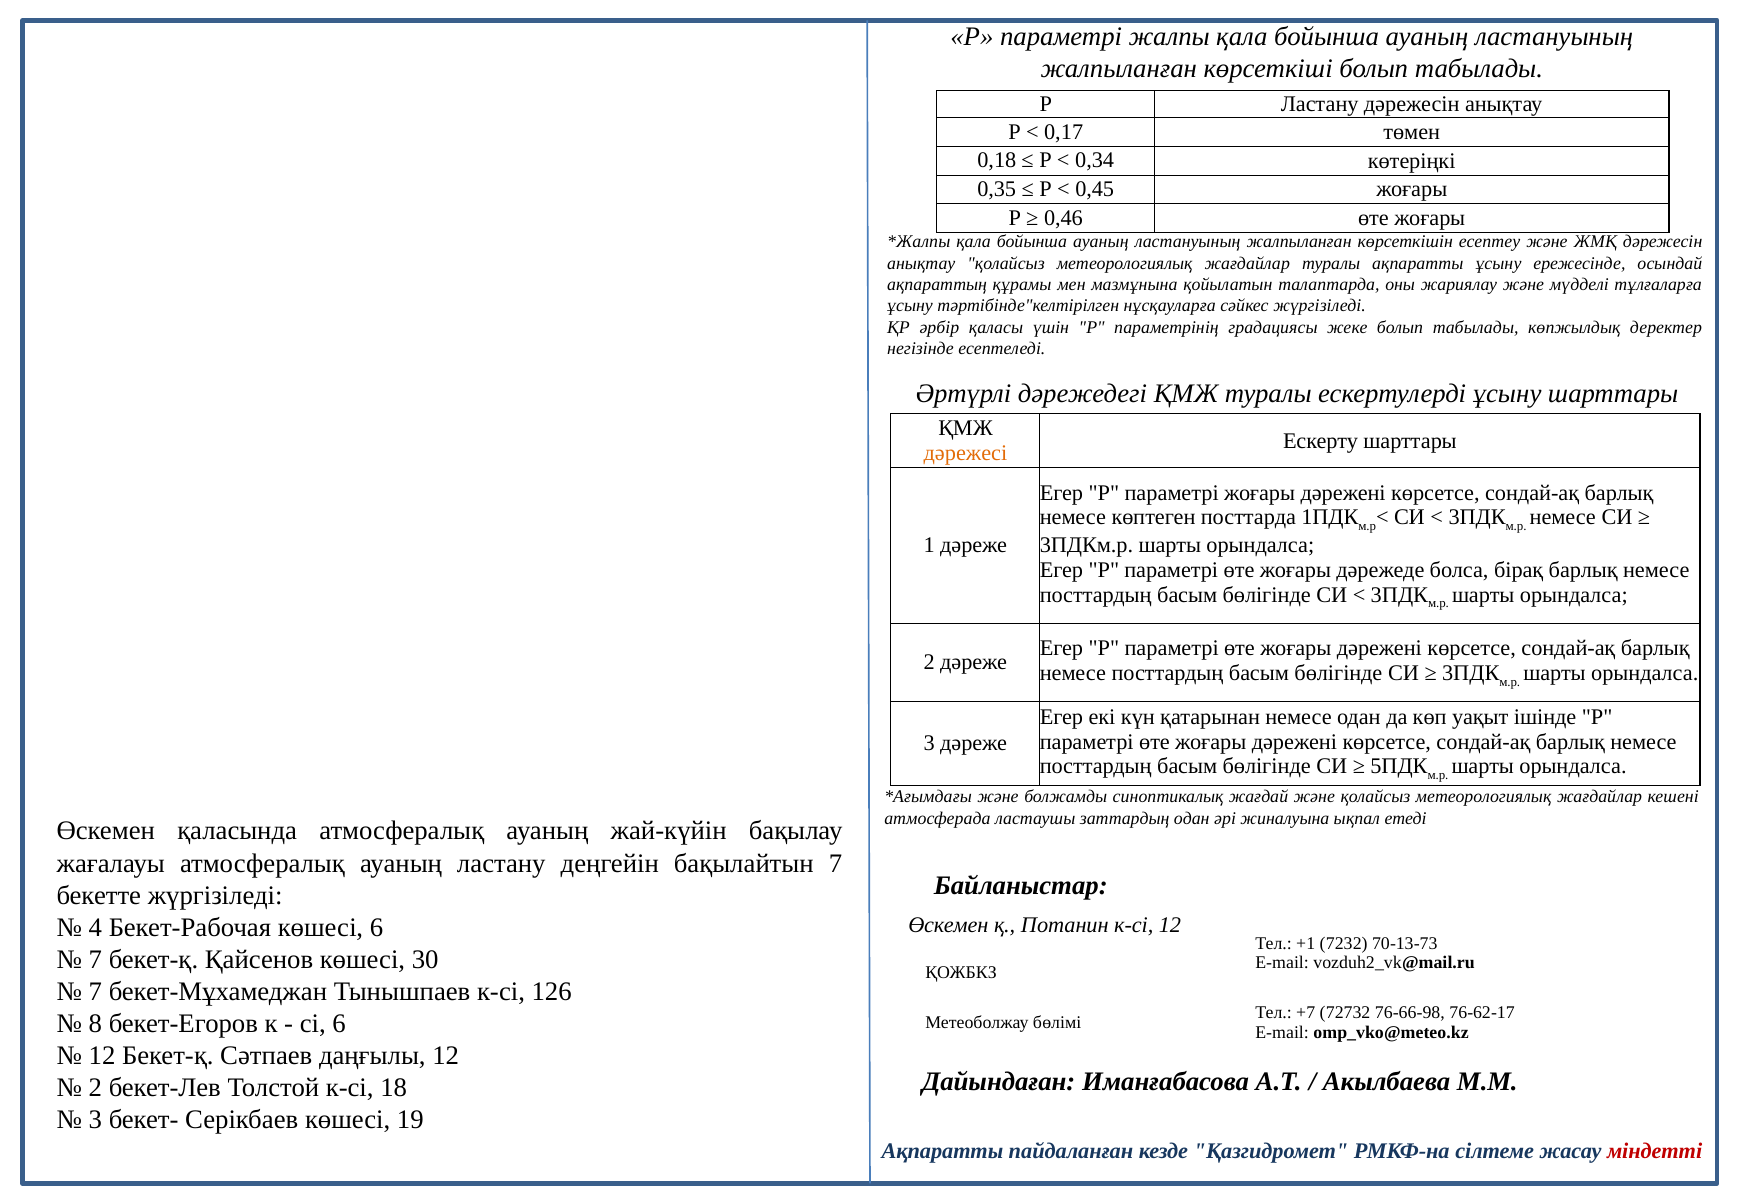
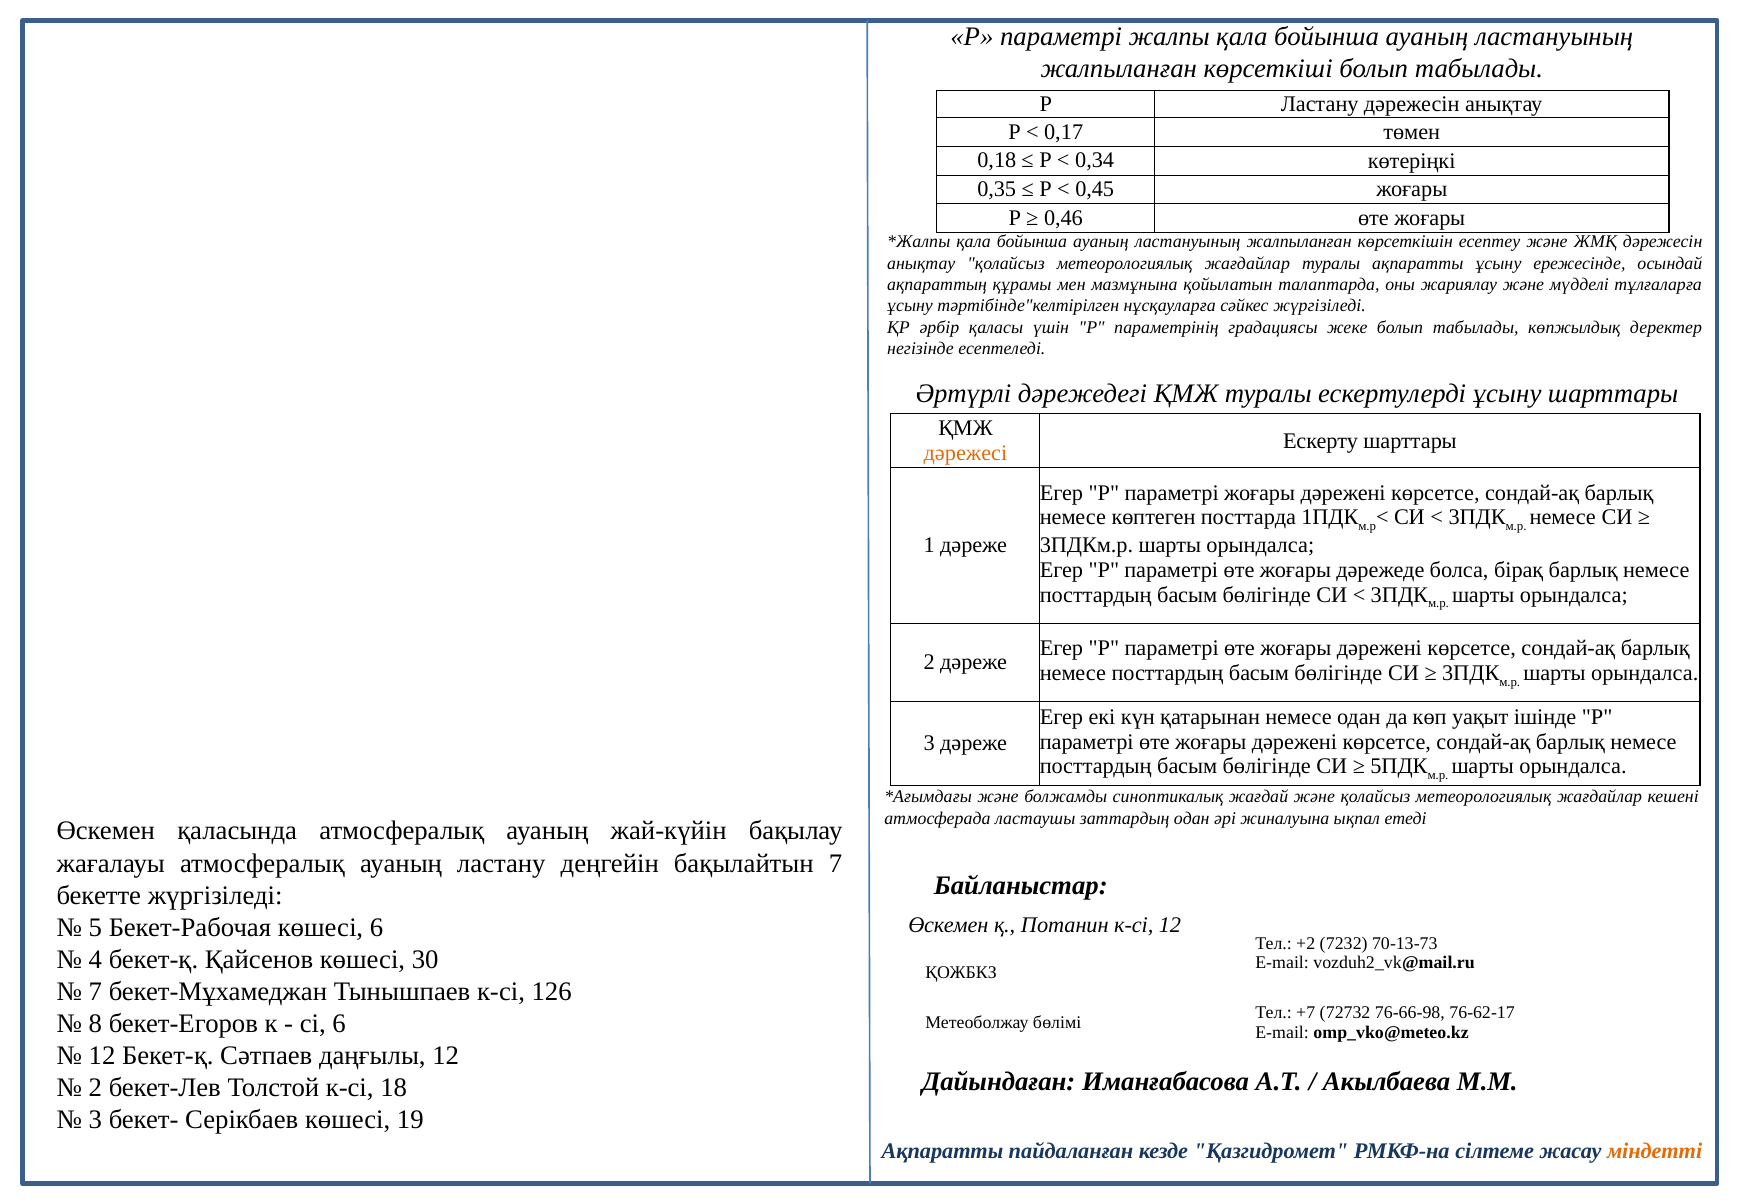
4: 4 -> 5
+1: +1 -> +2
7 at (95, 960): 7 -> 4
міндетті colour: red -> orange
